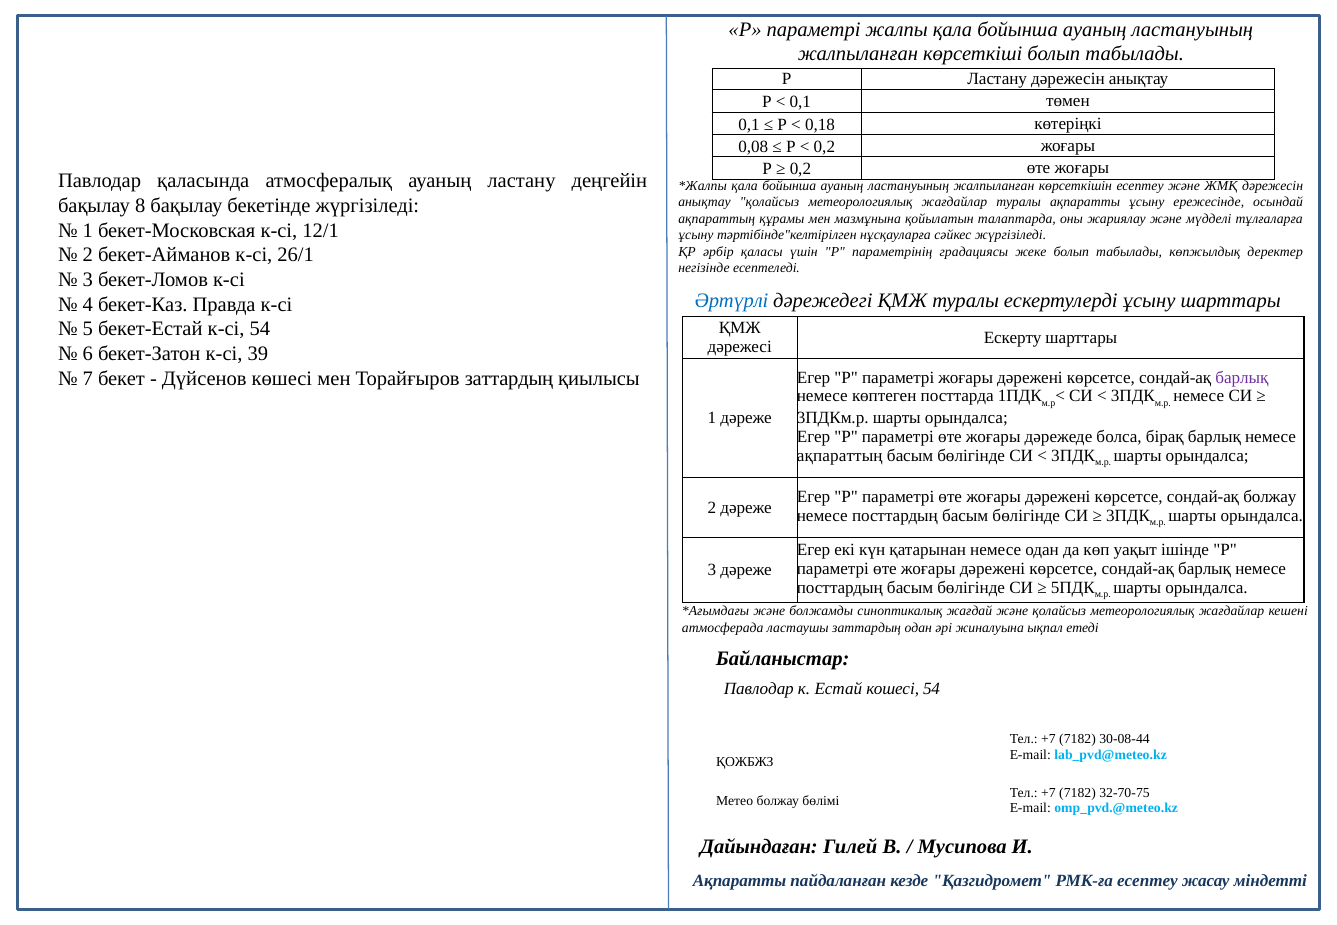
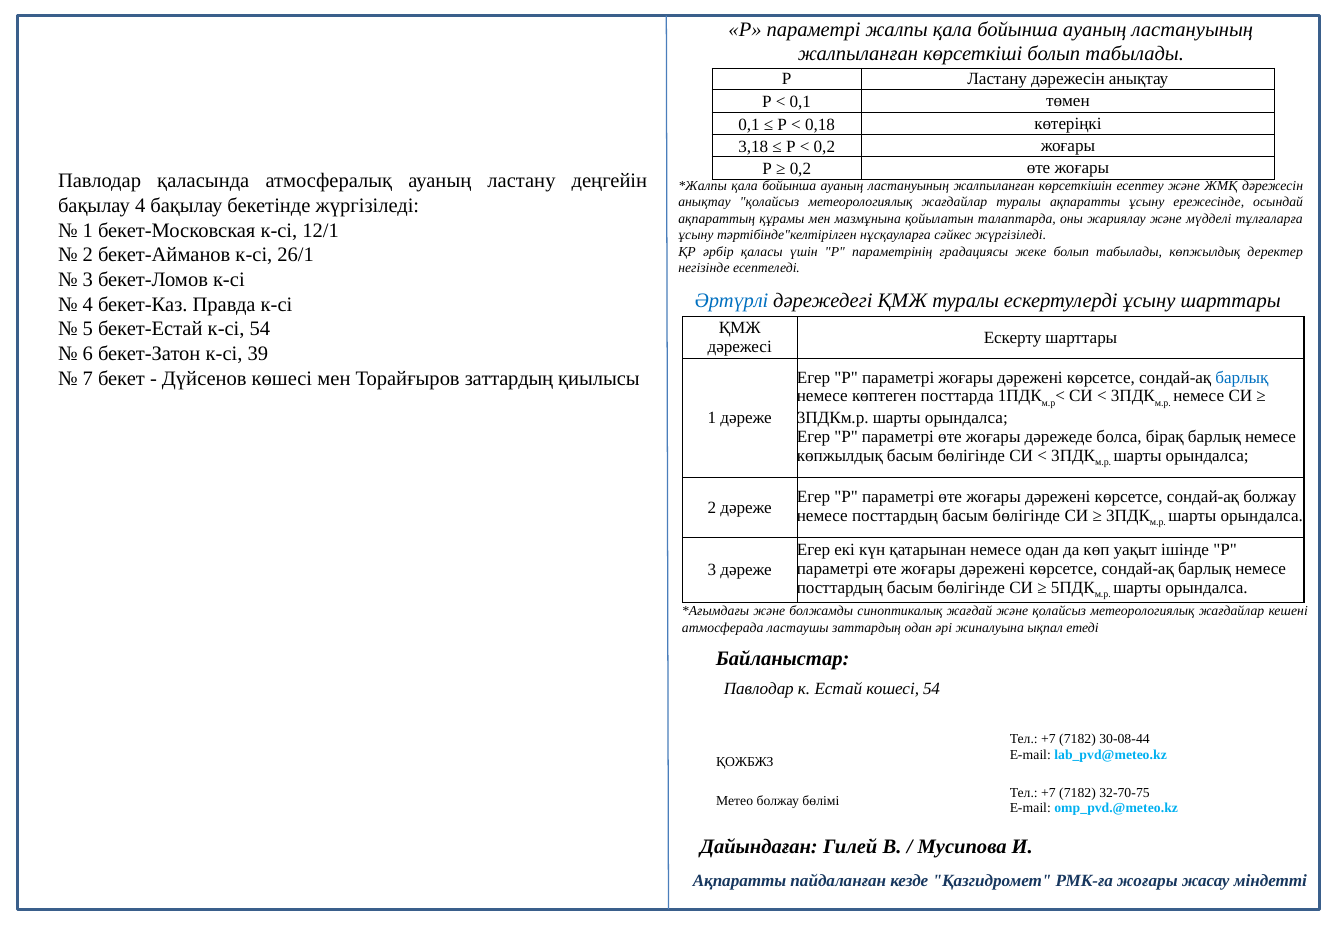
0,08: 0,08 -> 3,18
бақылау 8: 8 -> 4
барлық at (1242, 378) colour: purple -> blue
ақпараттың at (840, 456): ақпараттың -> көпжылдық
РМК-ға есептеу: есептеу -> жоғары
